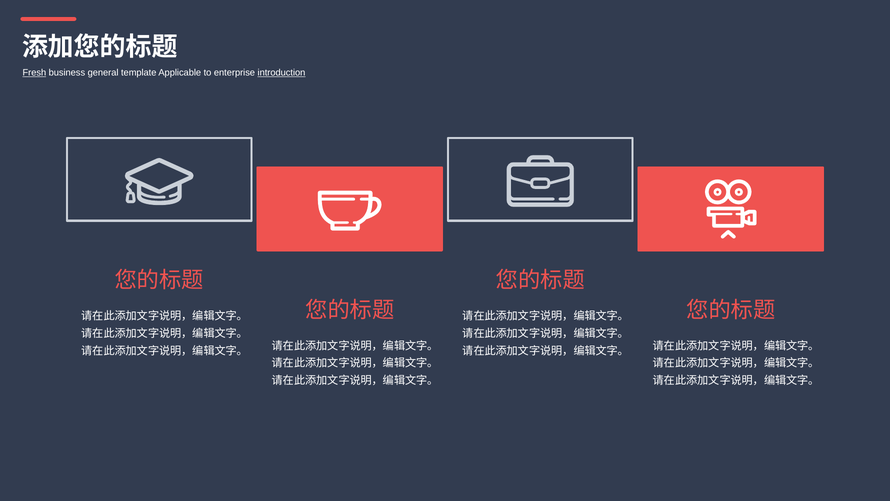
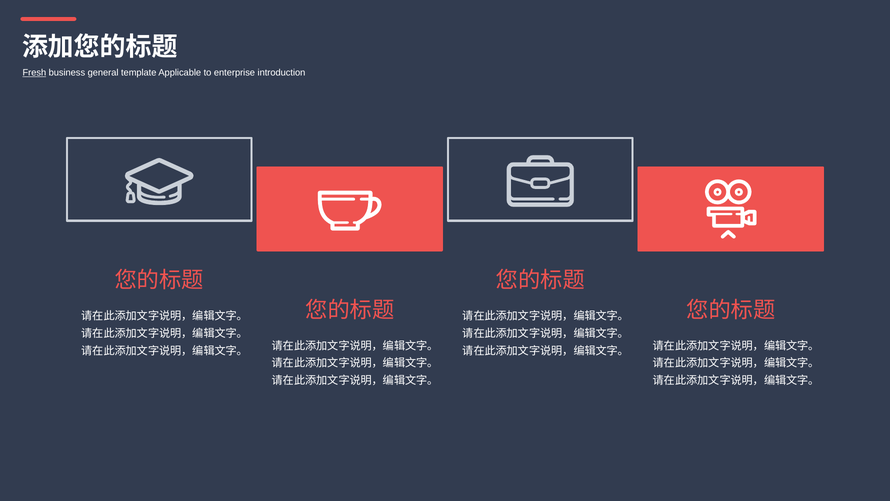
introduction underline: present -> none
